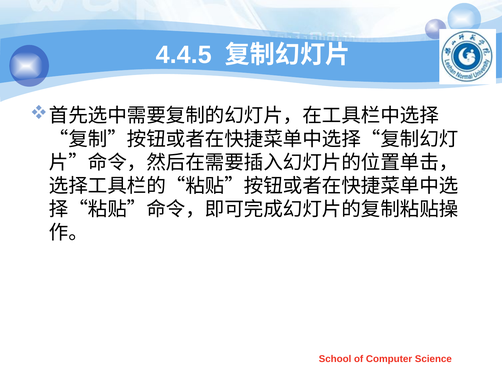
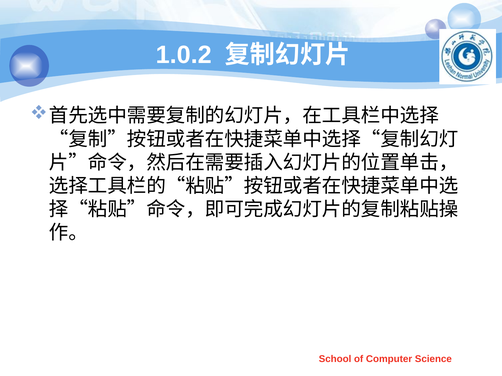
4.4.5: 4.4.5 -> 1.0.2
